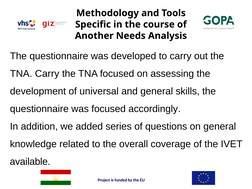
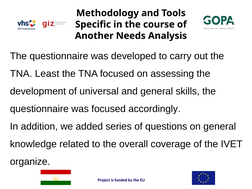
TNA Carry: Carry -> Least
available: available -> organize
